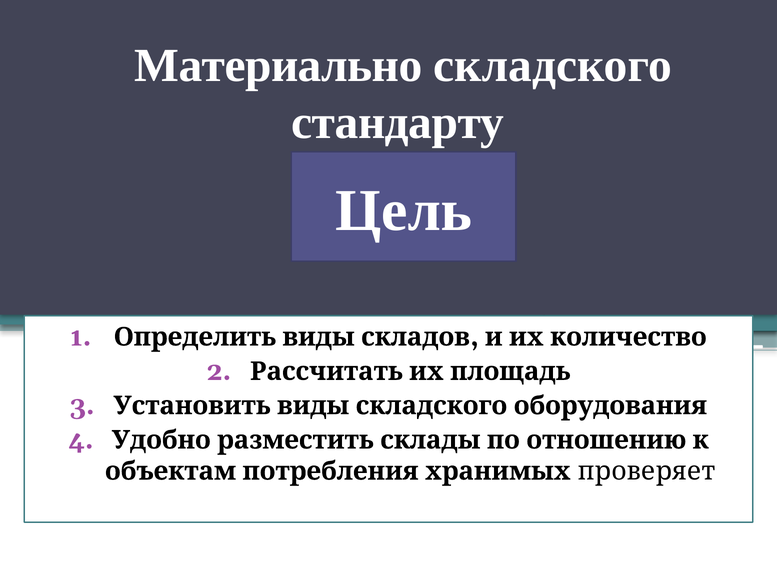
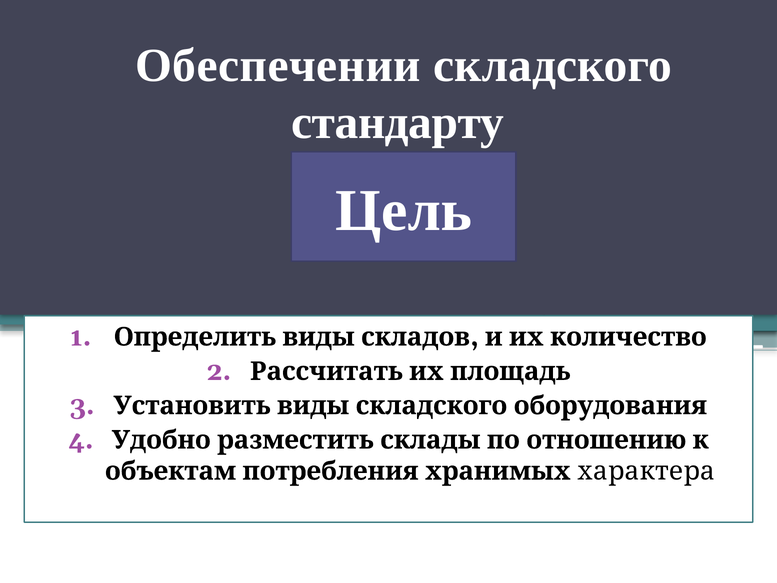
Материально: Материально -> Обеспечении
проверяет: проверяет -> характера
